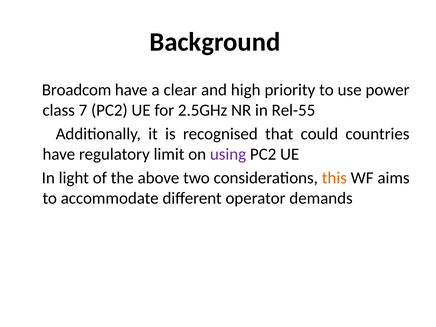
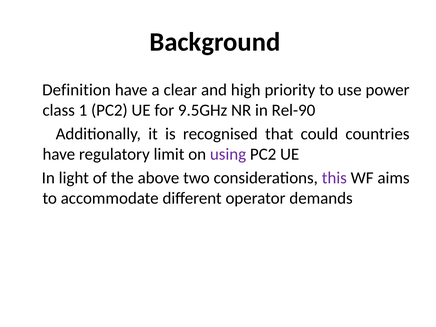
Broadcom: Broadcom -> Definition
7: 7 -> 1
2.5GHz: 2.5GHz -> 9.5GHz
Rel-55: Rel-55 -> Rel-90
this colour: orange -> purple
